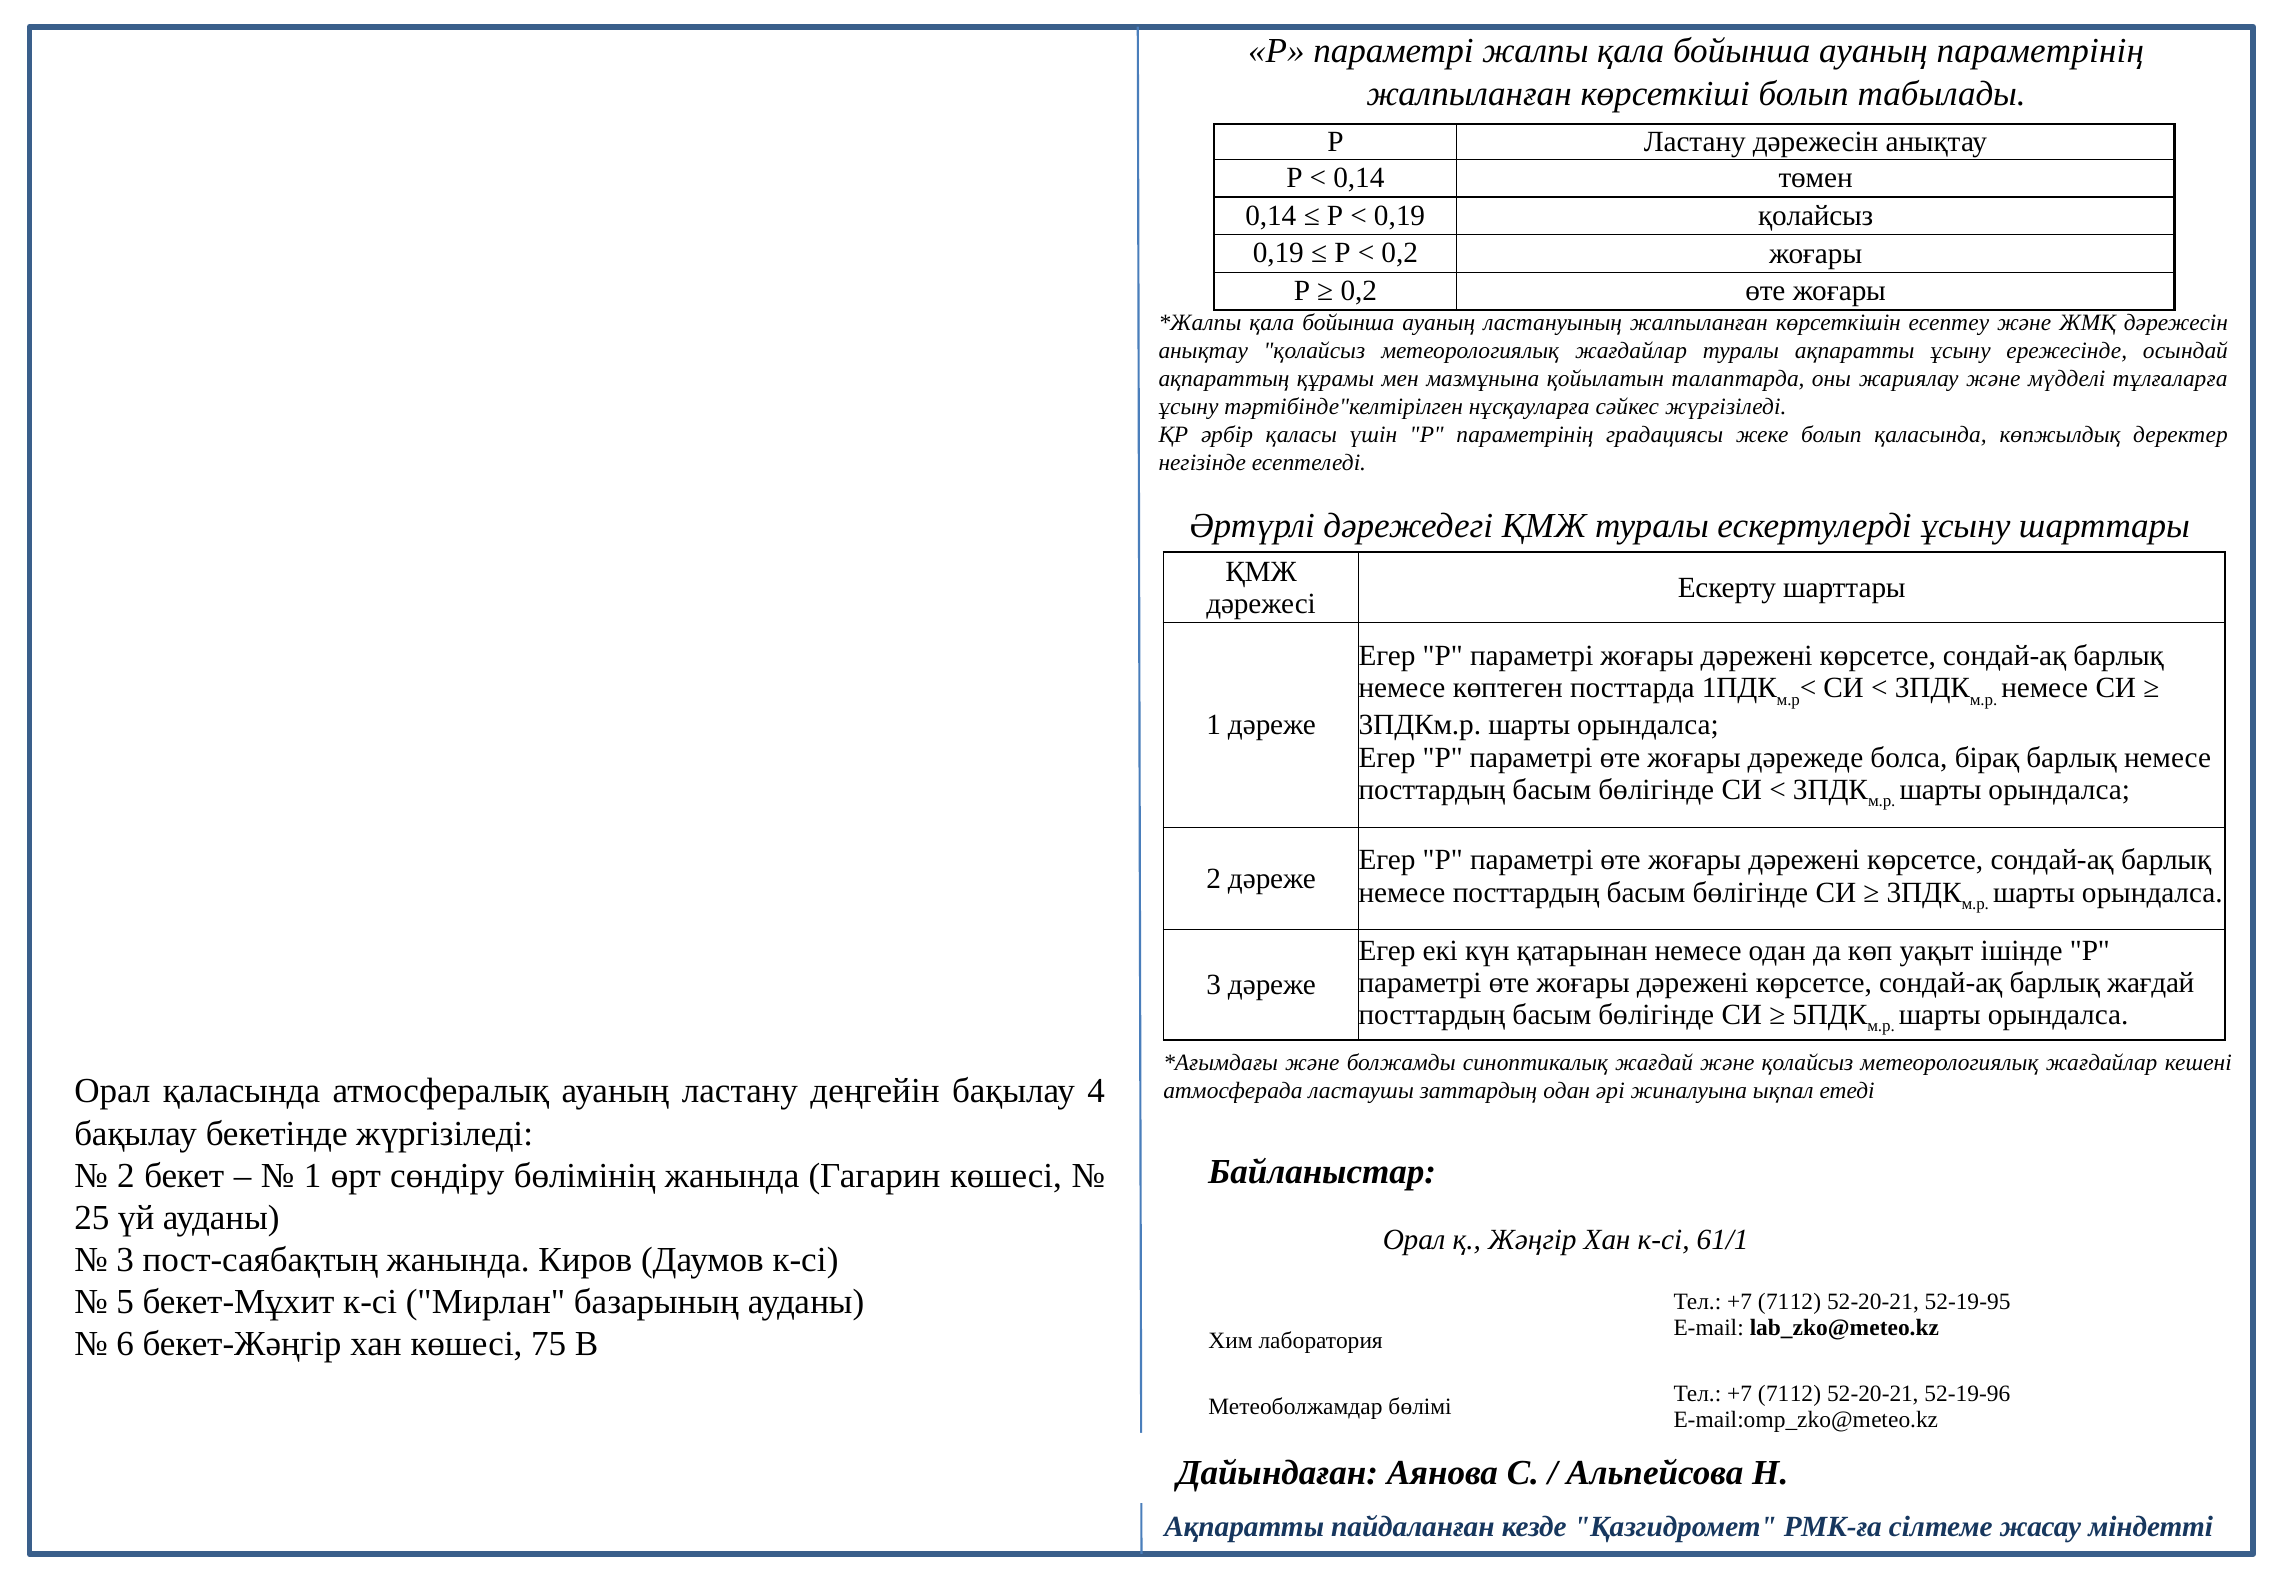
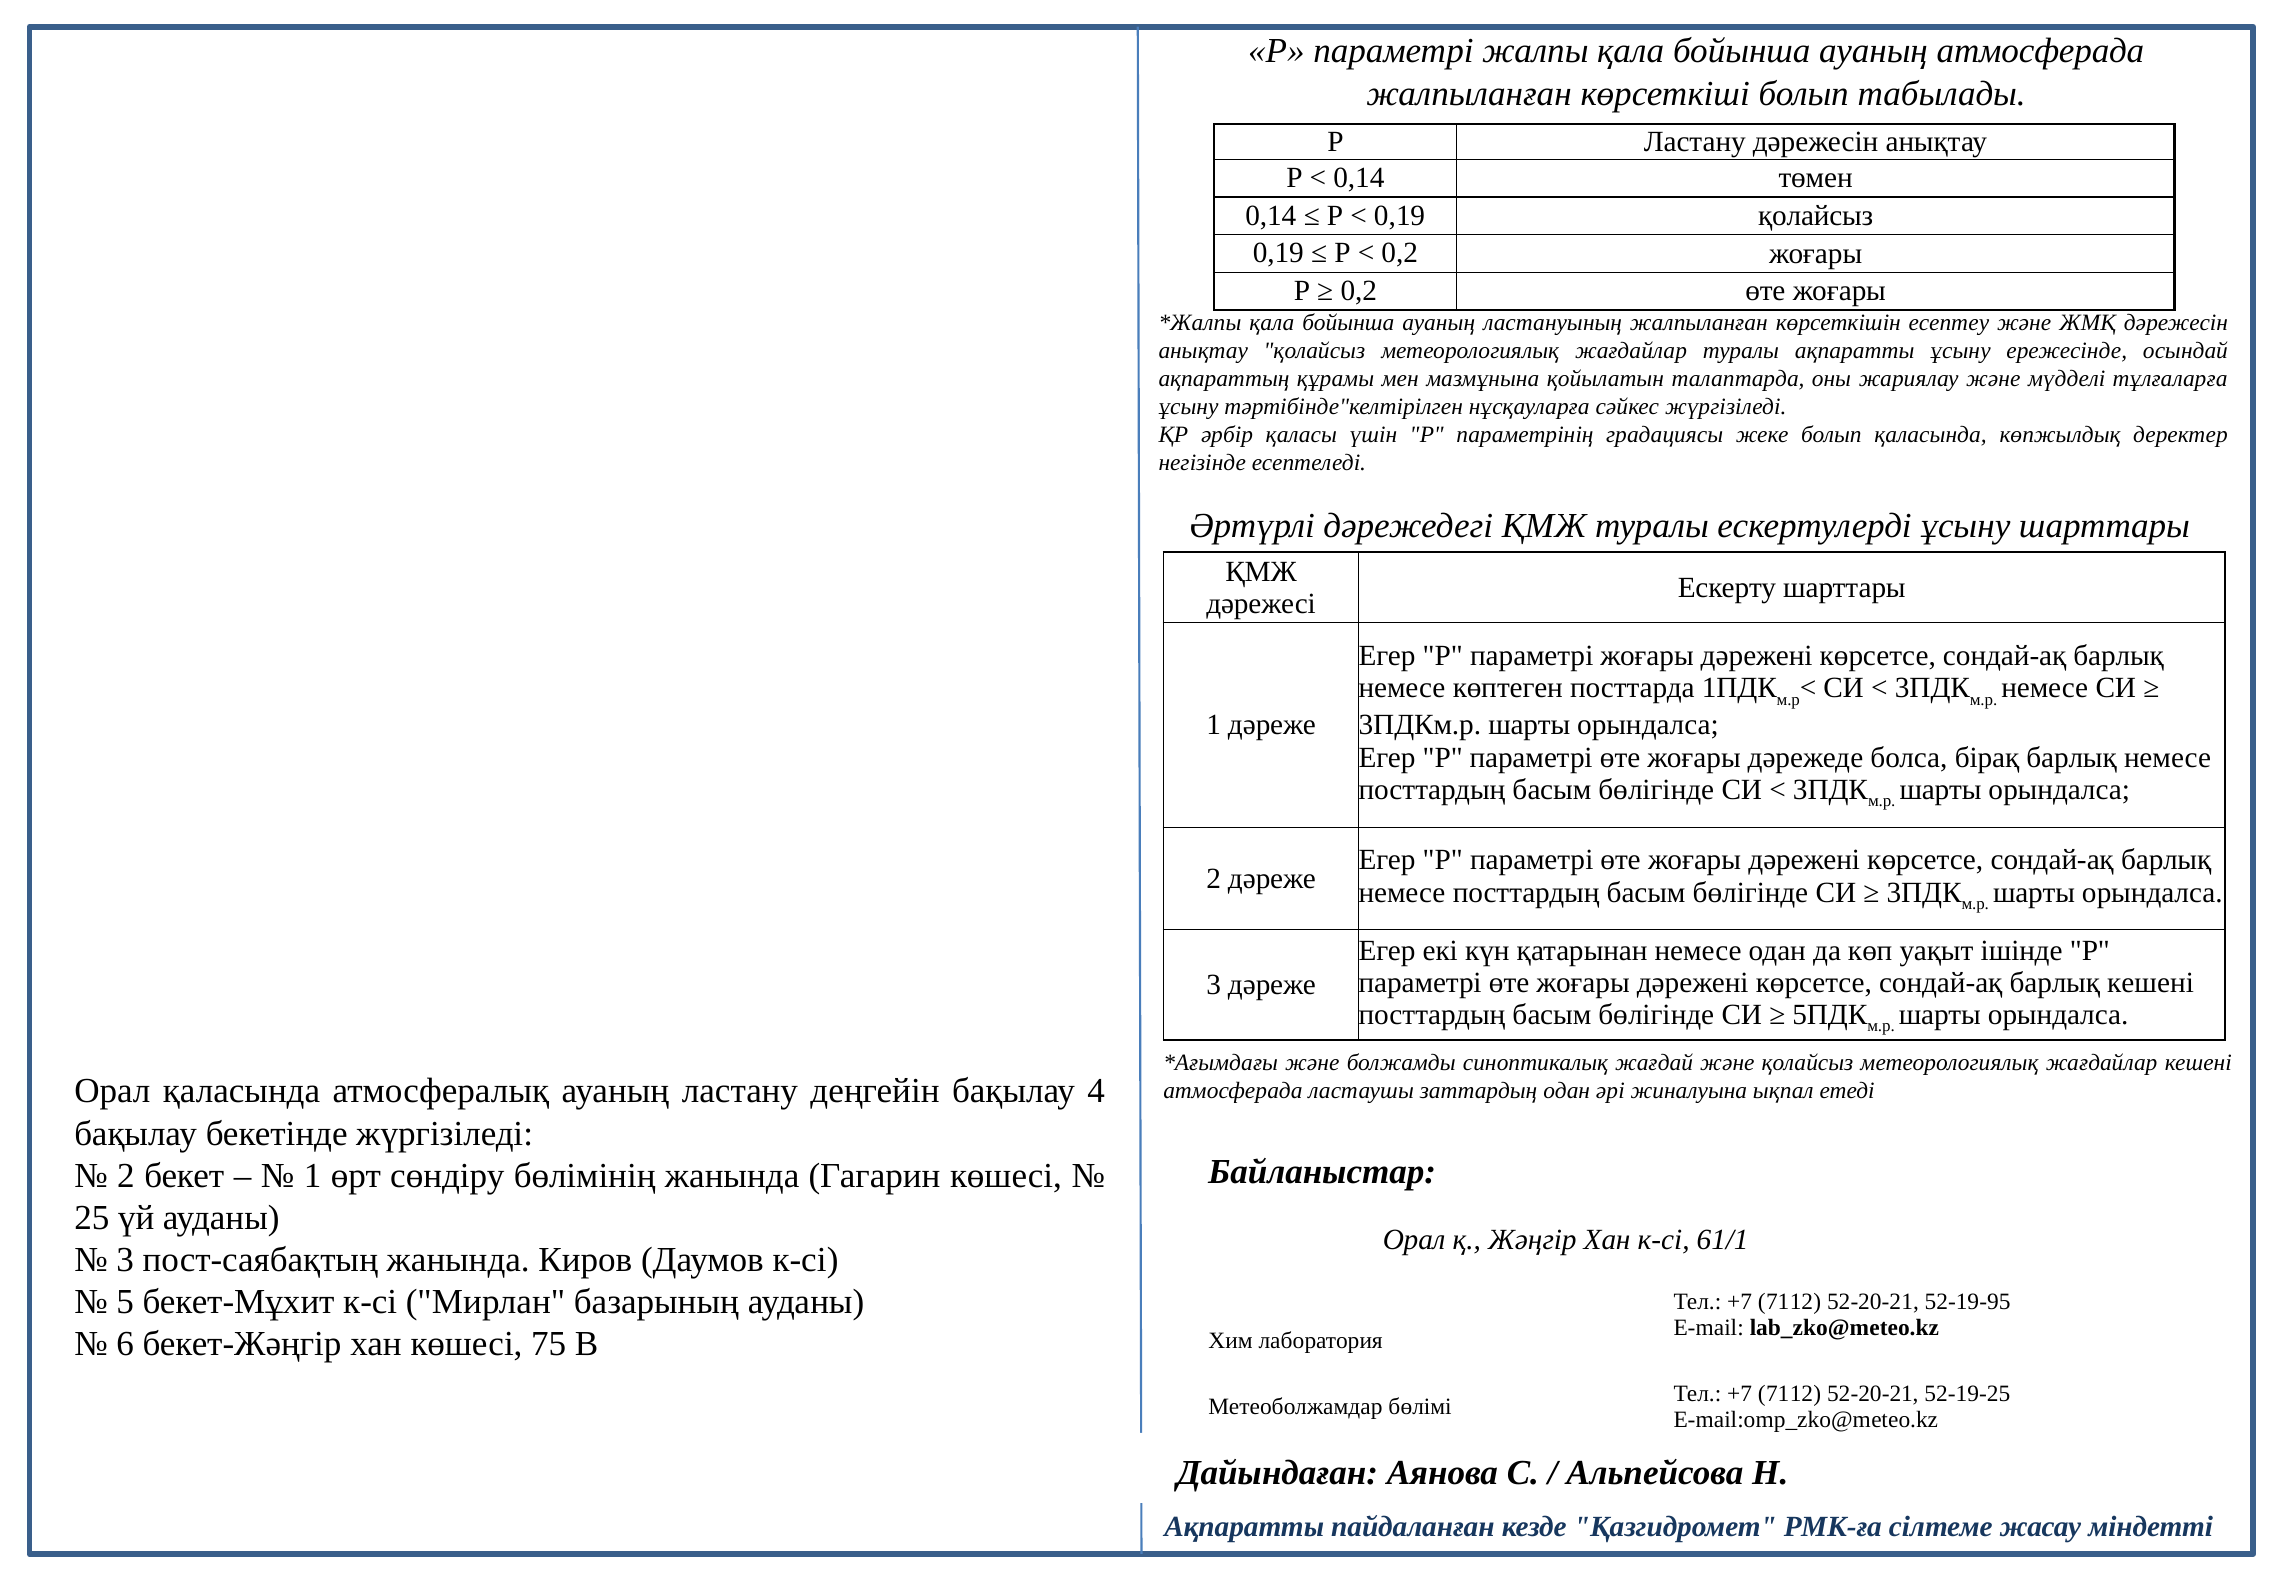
ауаның параметрінің: параметрінің -> атмосферада
барлық жағдай: жағдай -> кешені
52-19-96: 52-19-96 -> 52-19-25
